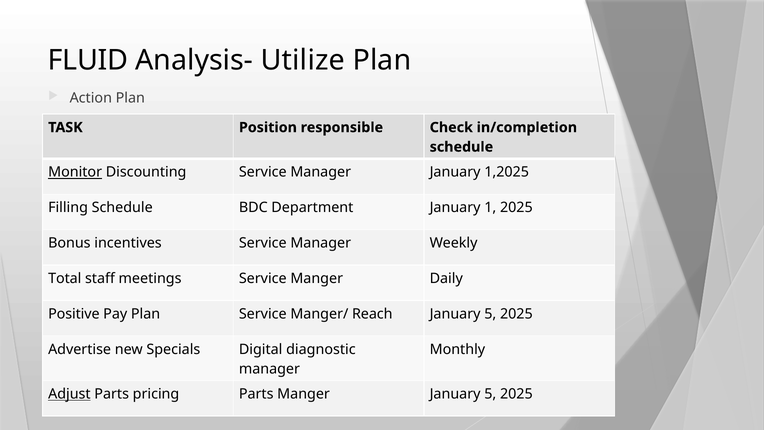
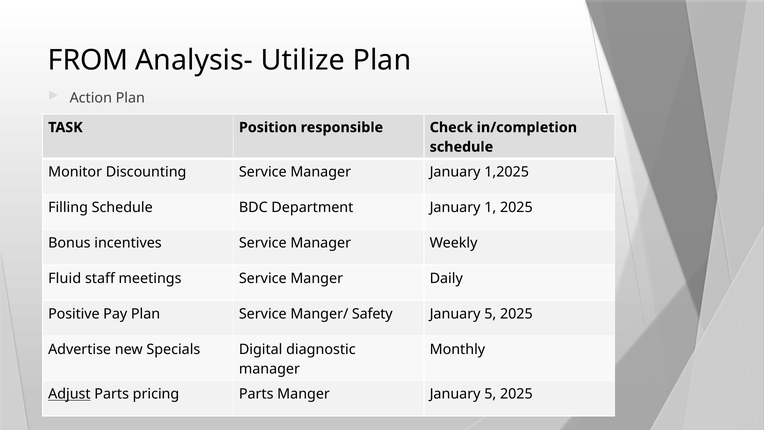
FLUID: FLUID -> FROM
Monitor underline: present -> none
Total: Total -> Fluid
Reach: Reach -> Safety
